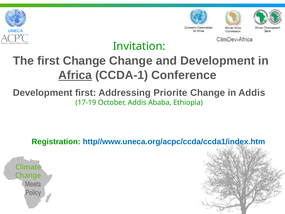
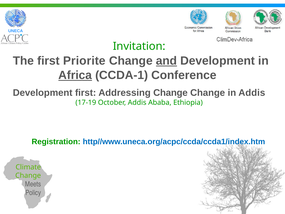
first Change: Change -> Priorite
and underline: none -> present
Addressing Priorite: Priorite -> Change
